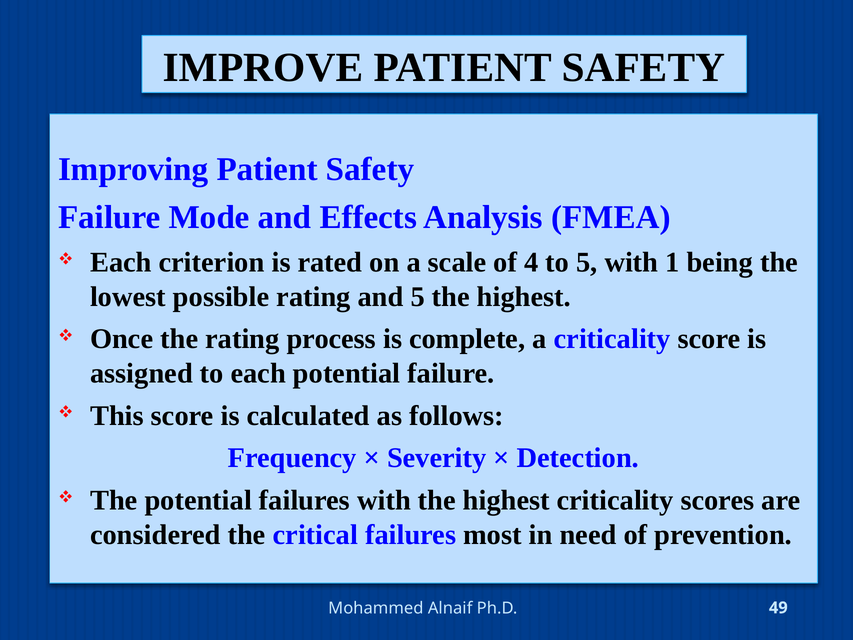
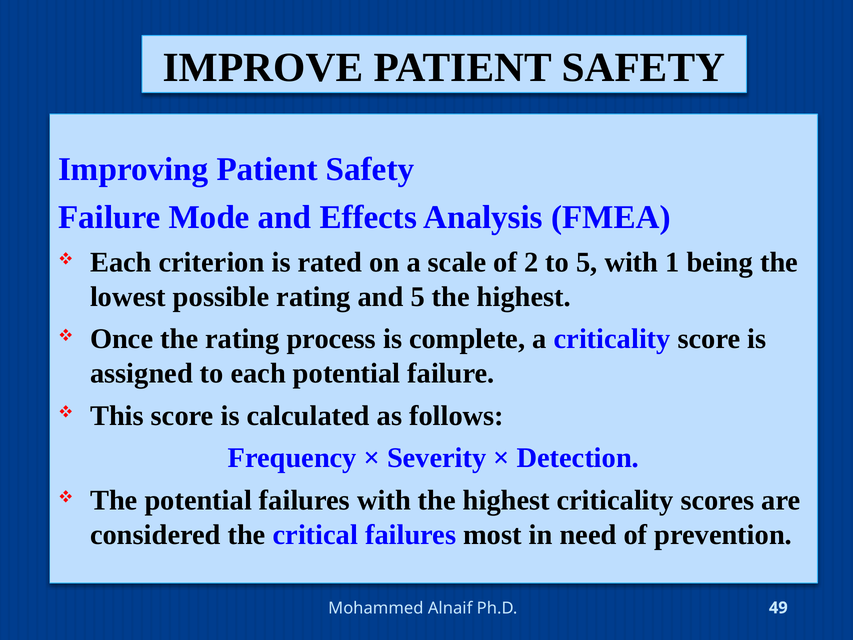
4: 4 -> 2
